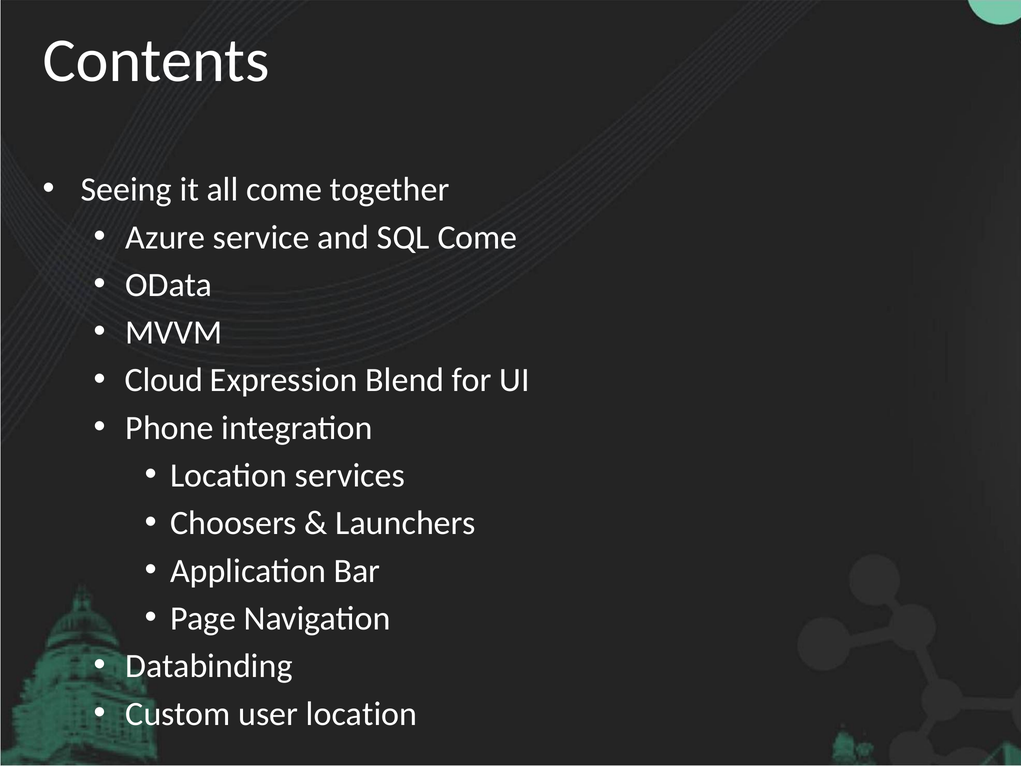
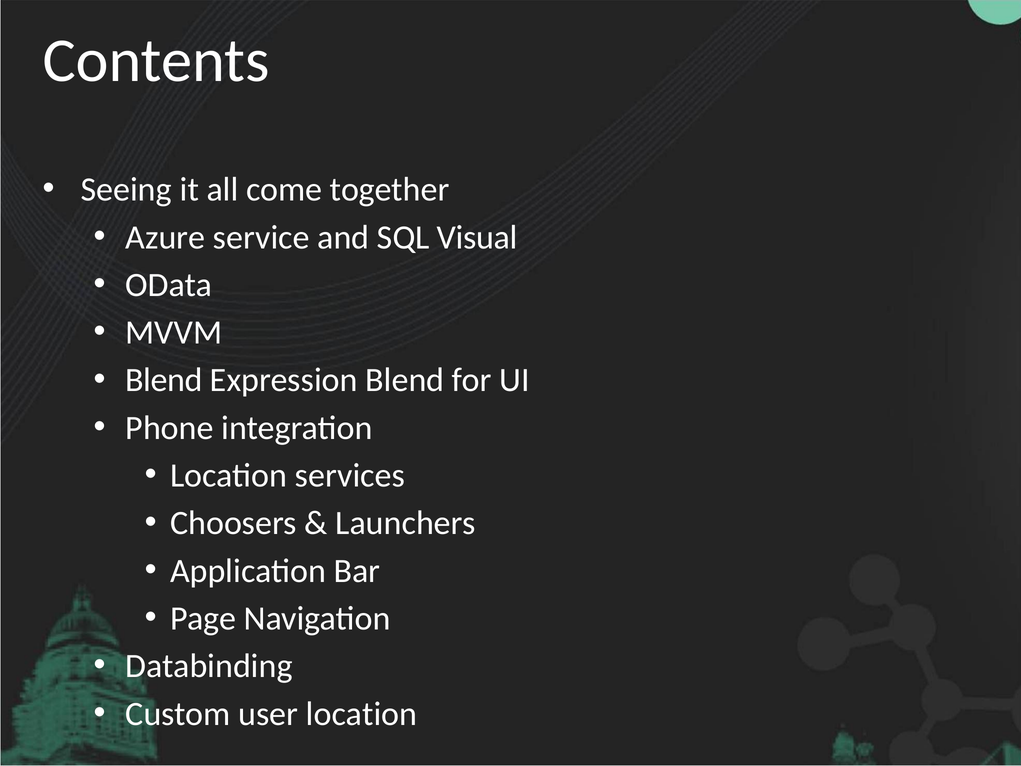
SQL Come: Come -> Visual
Cloud at (164, 380): Cloud -> Blend
